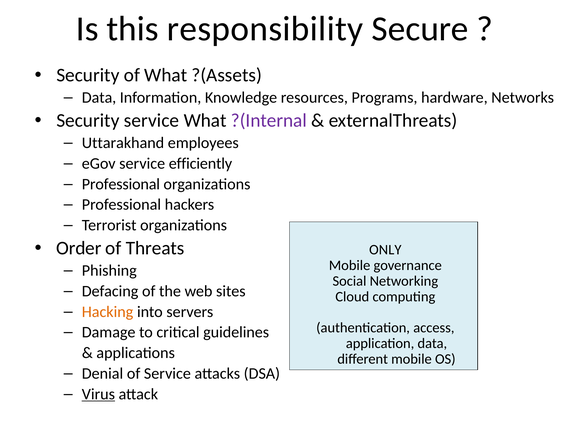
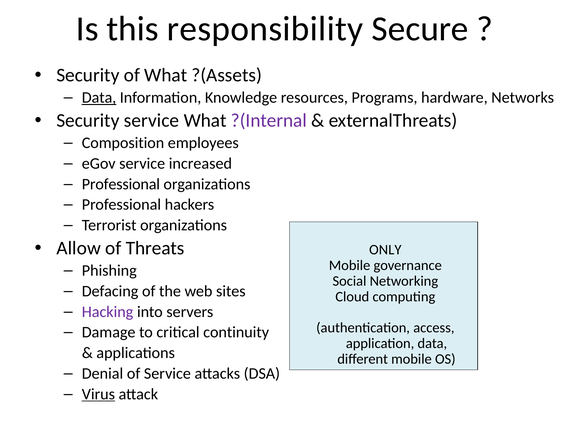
Data at (99, 98) underline: none -> present
Uttarakhand: Uttarakhand -> Composition
efficiently: efficiently -> increased
Order: Order -> Allow
Hacking colour: orange -> purple
guidelines: guidelines -> continuity
